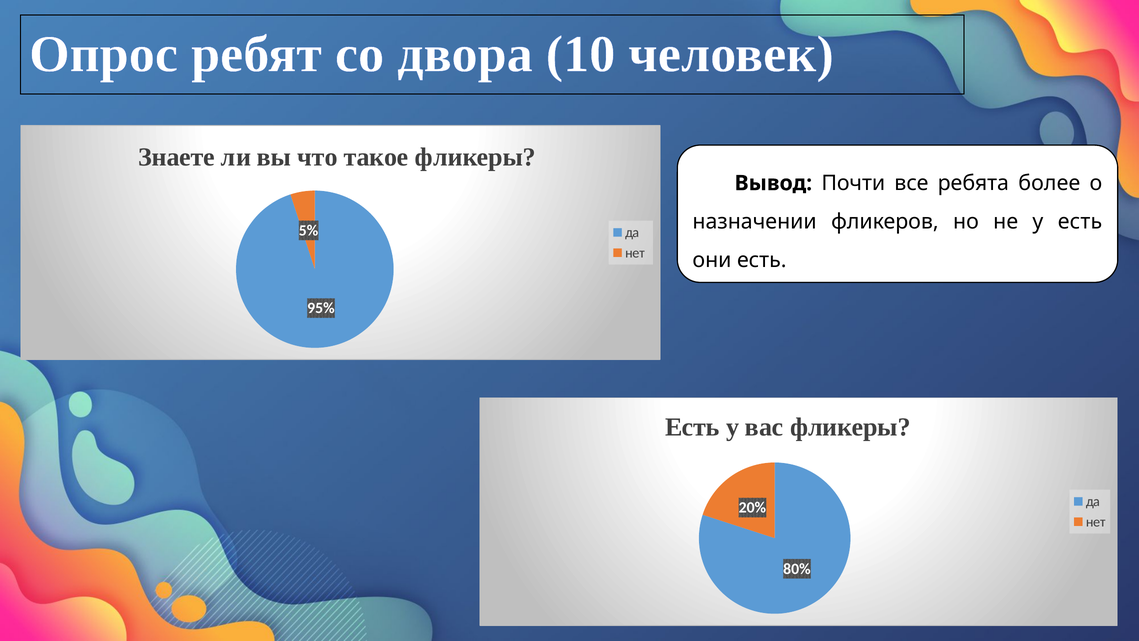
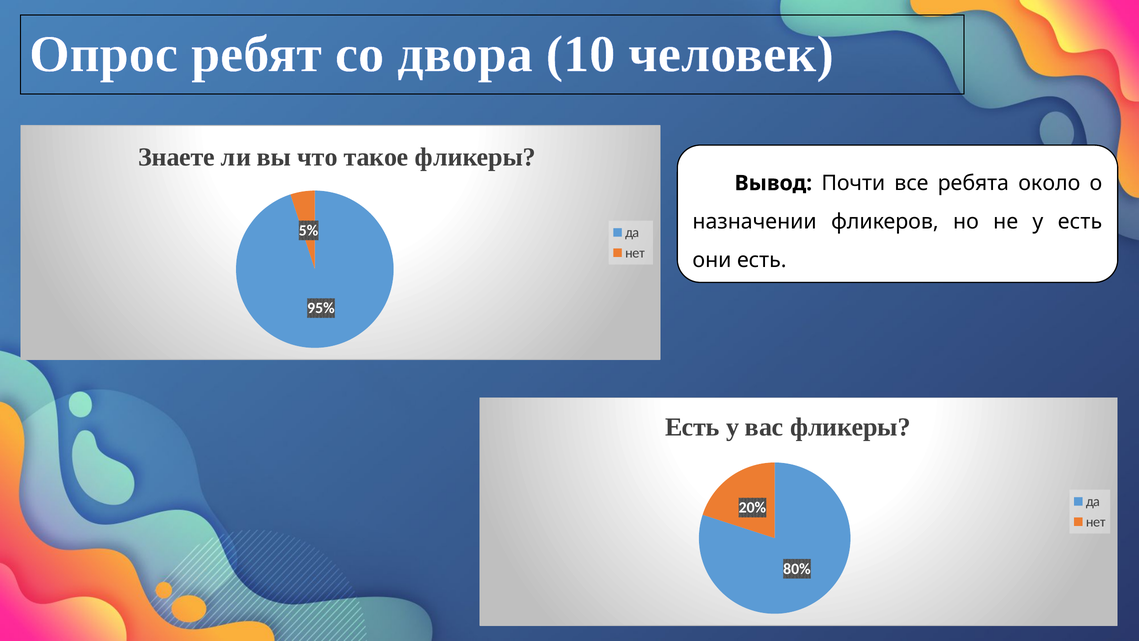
более: более -> около
